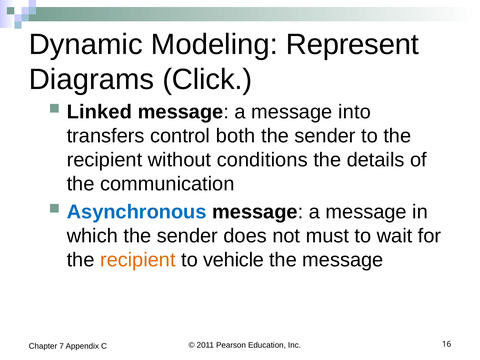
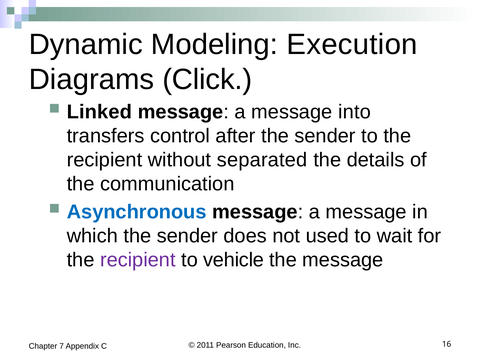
Represent: Represent -> Execution
both: both -> after
conditions: conditions -> separated
must: must -> used
recipient at (138, 260) colour: orange -> purple
